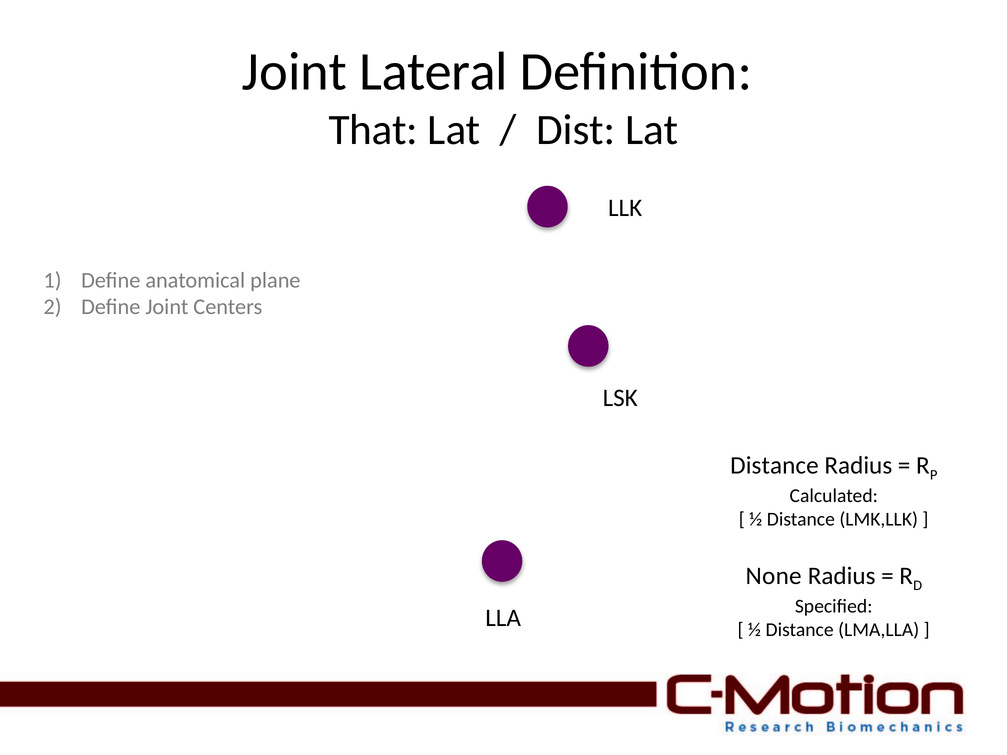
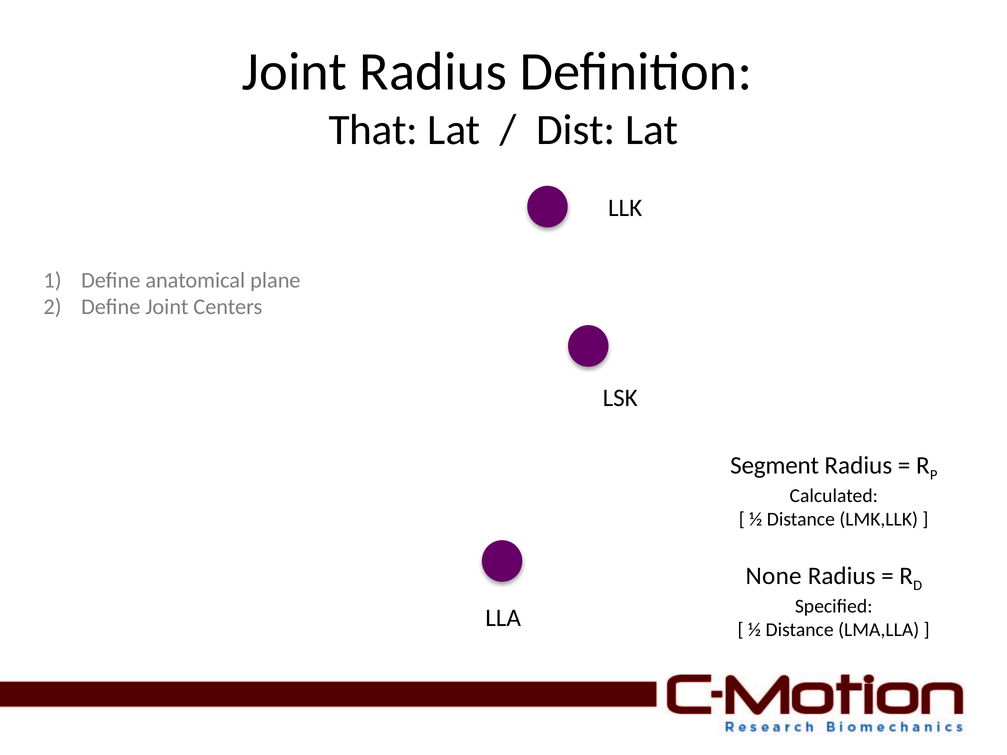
Joint Lateral: Lateral -> Radius
Distance at (774, 465): Distance -> Segment
